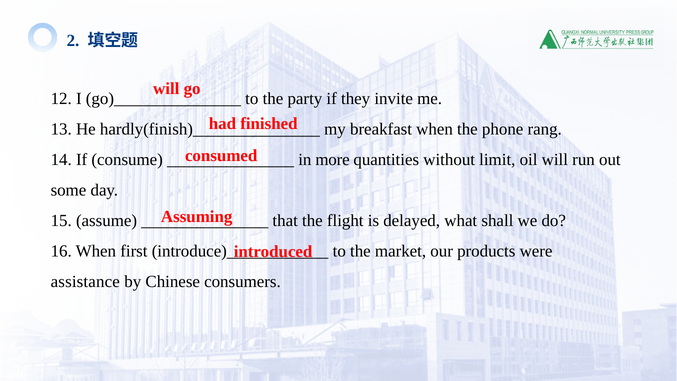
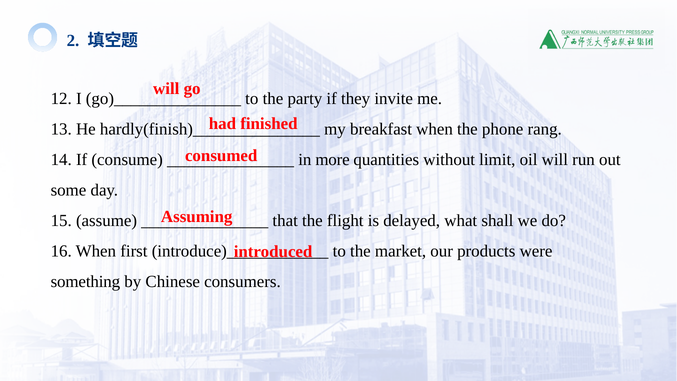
assistance: assistance -> something
